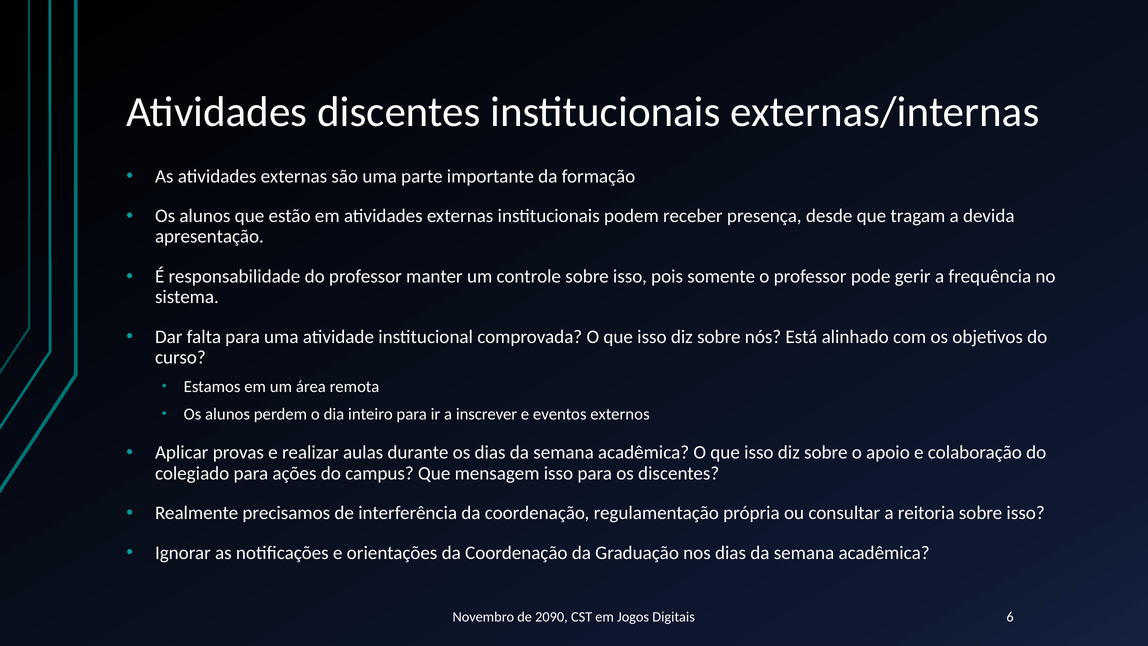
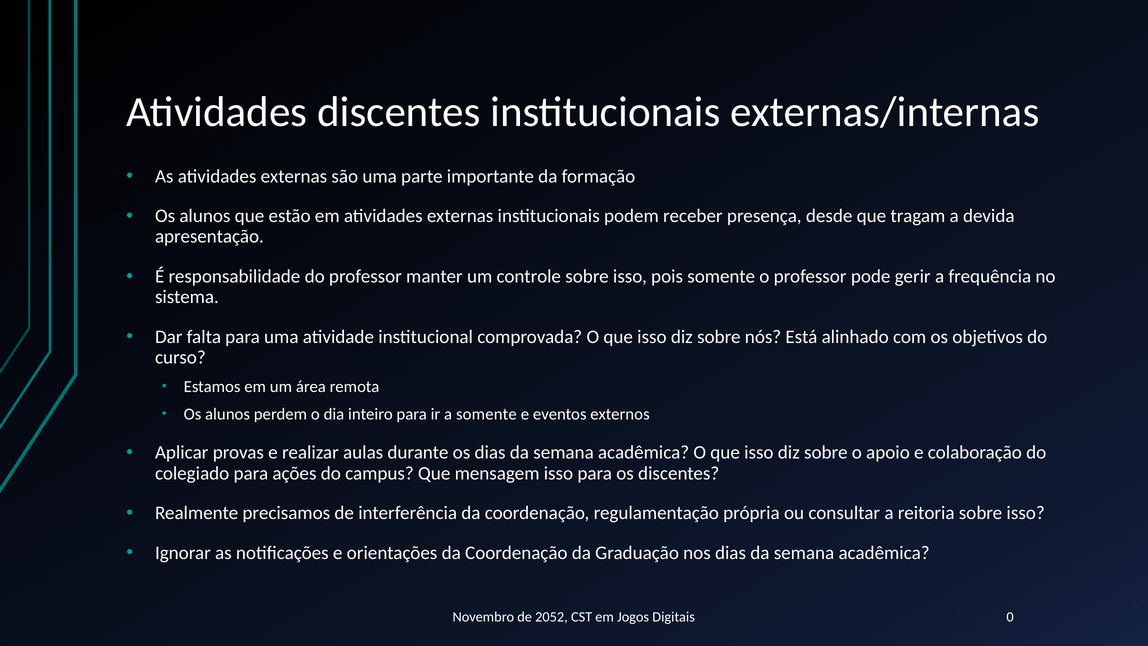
a inscrever: inscrever -> somente
2090: 2090 -> 2052
6: 6 -> 0
